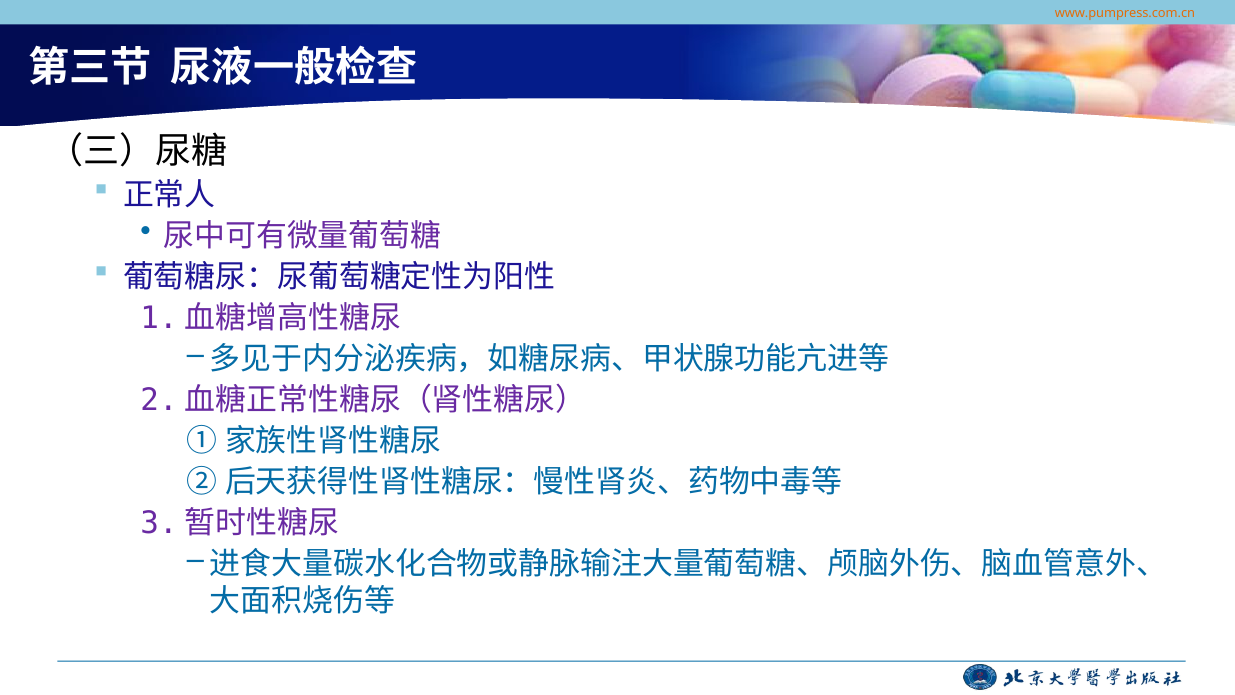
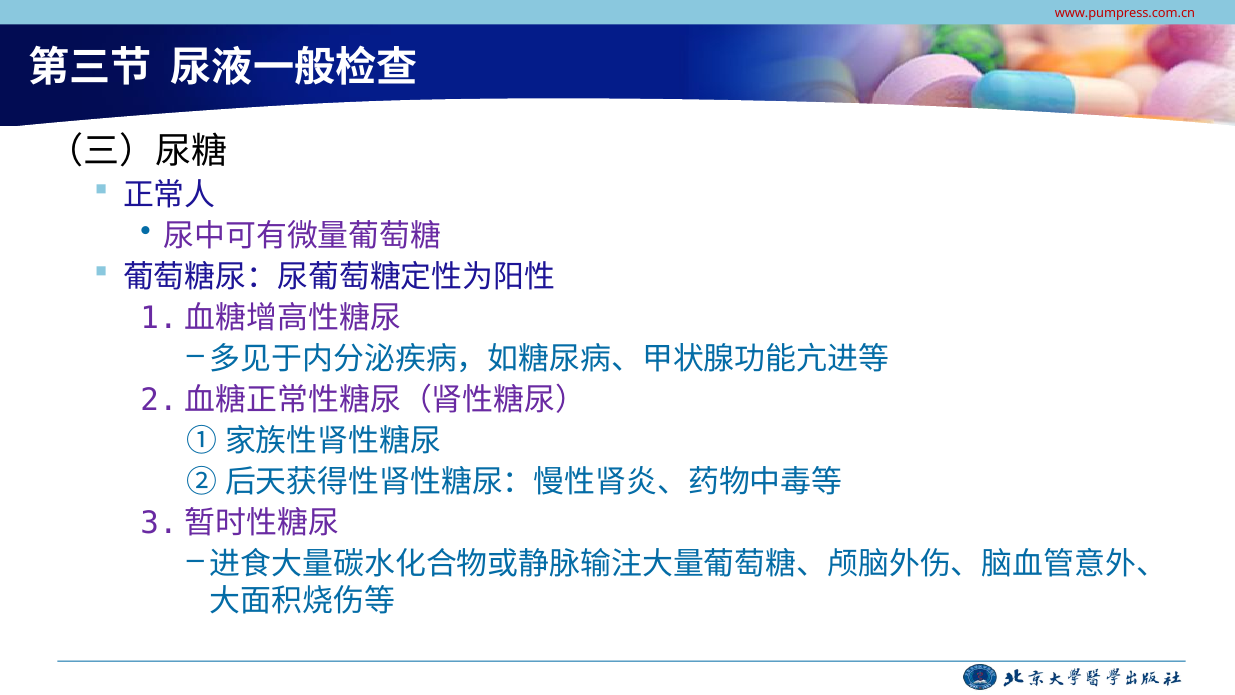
www.pumpress.com.cn colour: orange -> red
